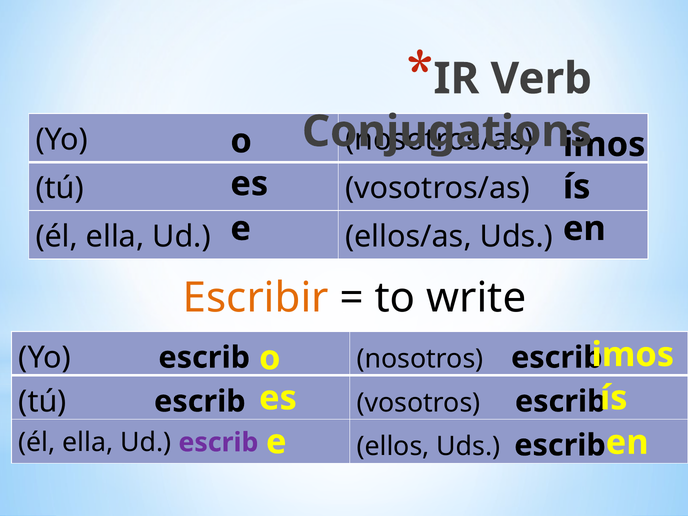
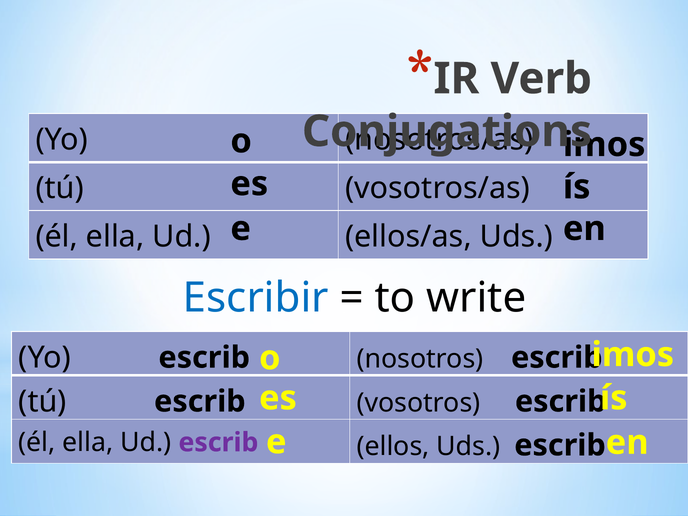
Escribir colour: orange -> blue
